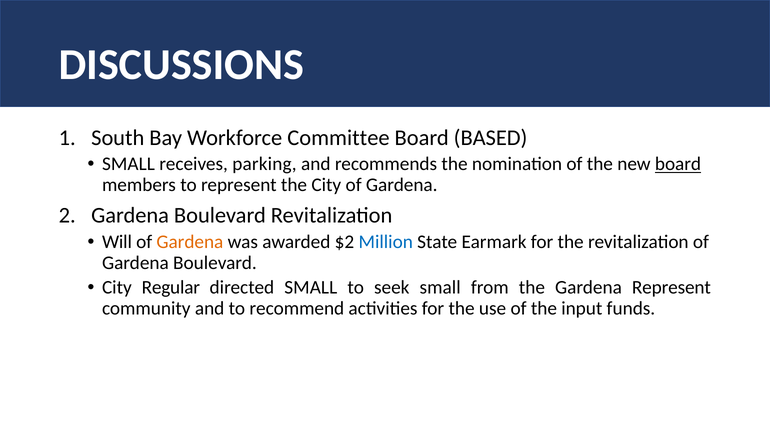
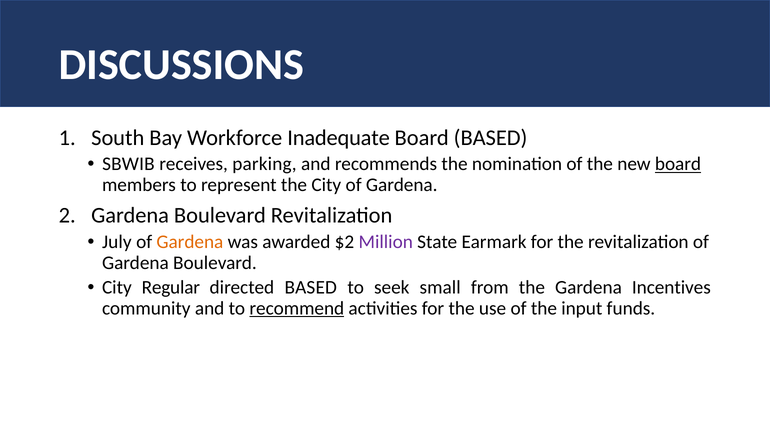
Committee: Committee -> Inadequate
SMALL at (128, 164): SMALL -> SBWIB
Will: Will -> July
Million colour: blue -> purple
directed SMALL: SMALL -> BASED
Gardena Represent: Represent -> Incentives
recommend underline: none -> present
